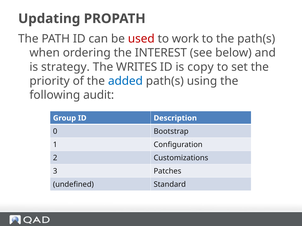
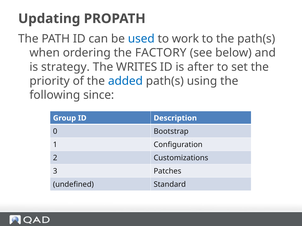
used colour: red -> blue
INTEREST: INTEREST -> FACTORY
copy: copy -> after
audit: audit -> since
